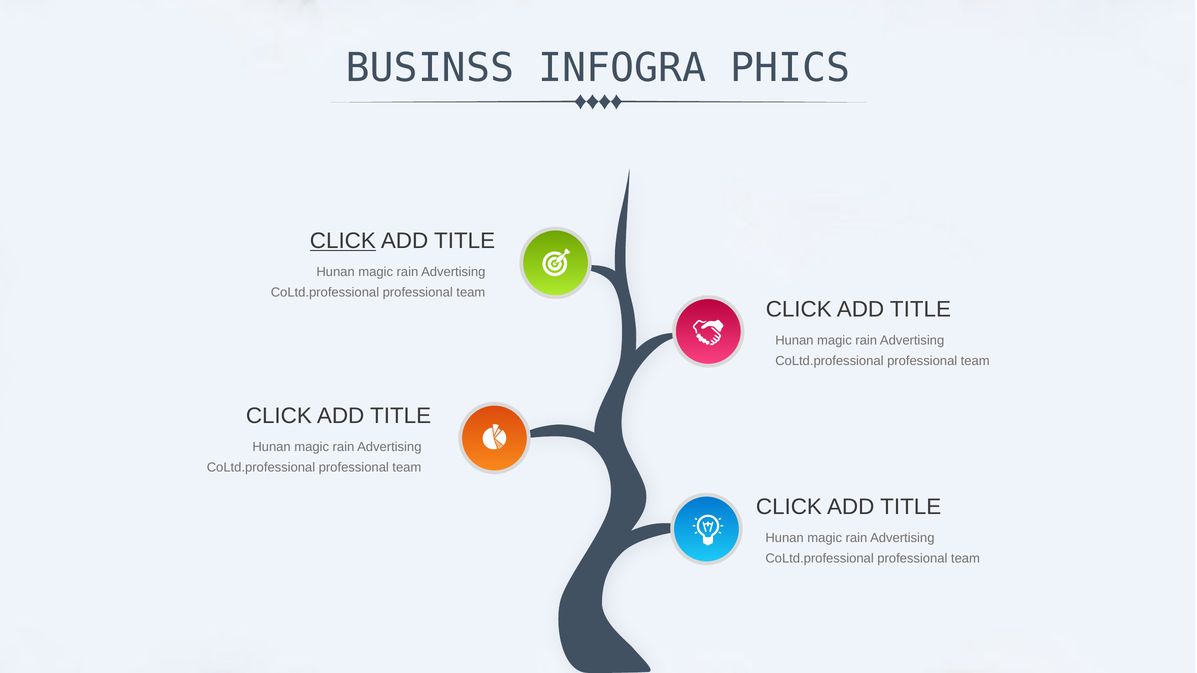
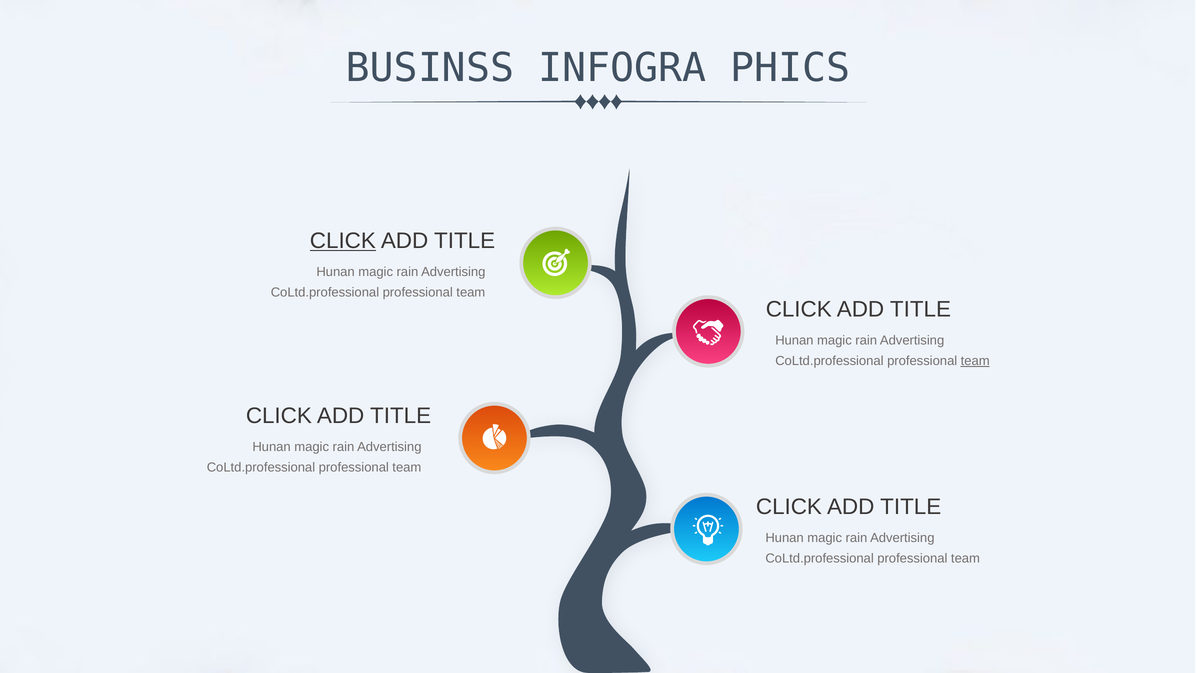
team at (975, 361) underline: none -> present
